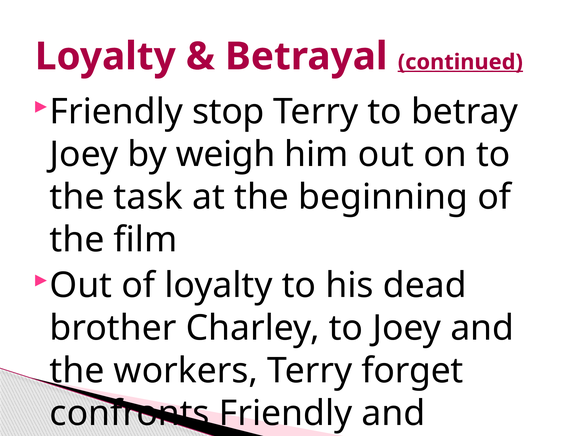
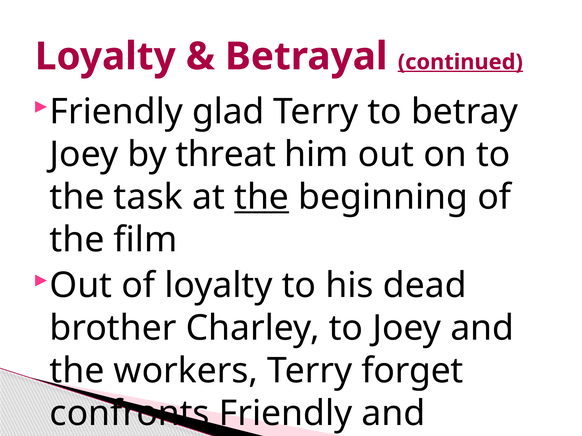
stop: stop -> glad
weigh: weigh -> threat
the at (262, 197) underline: none -> present
